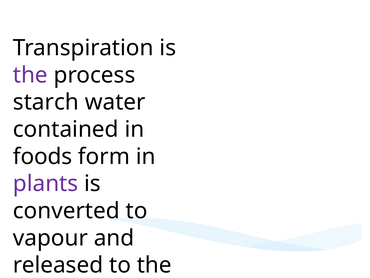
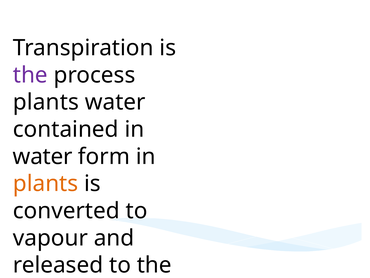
starch at (46, 102): starch -> plants
foods at (43, 156): foods -> water
plants at (46, 183) colour: purple -> orange
